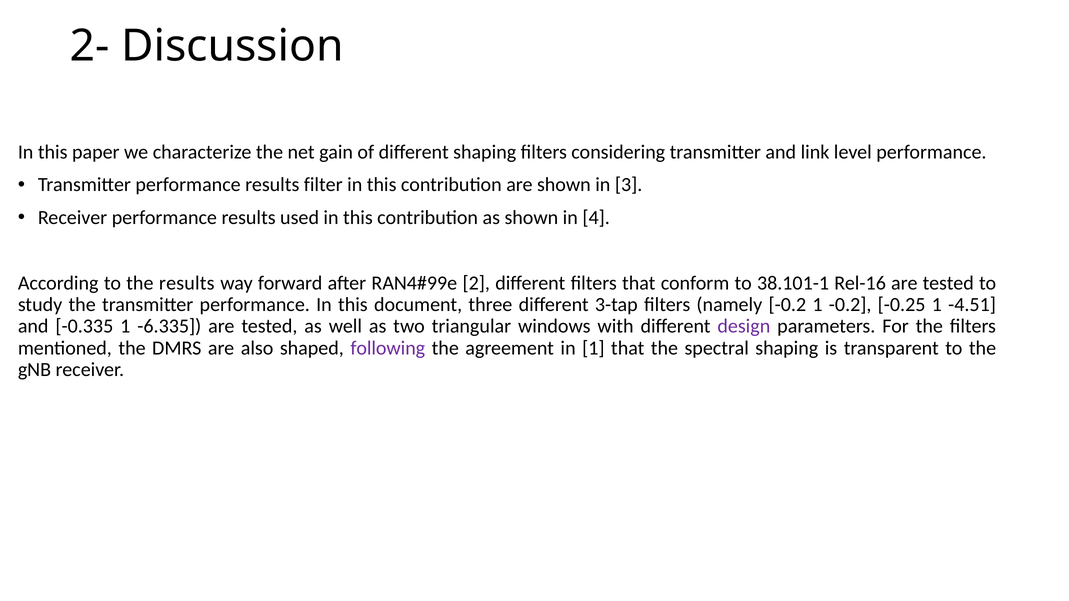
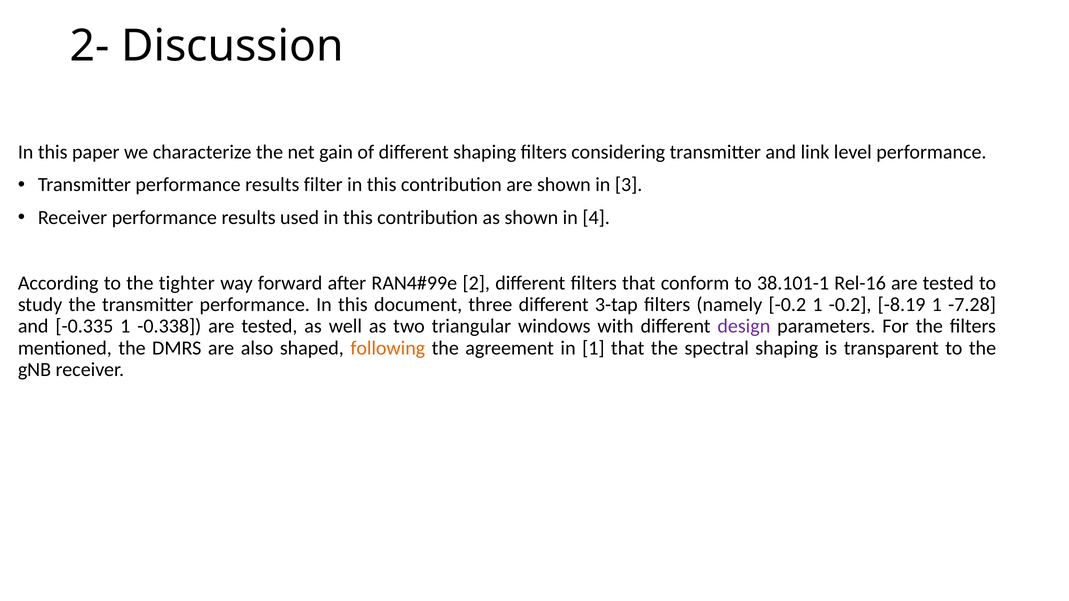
the results: results -> tighter
-0.25: -0.25 -> -8.19
-4.51: -4.51 -> -7.28
-6.335: -6.335 -> -0.338
following colour: purple -> orange
